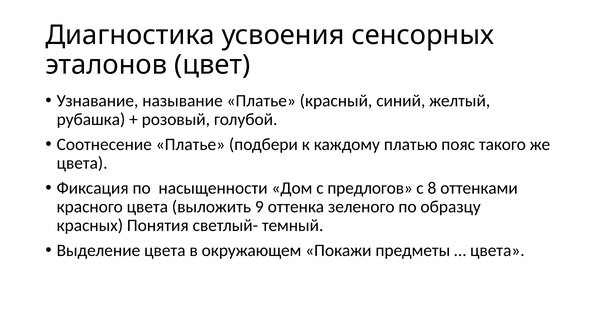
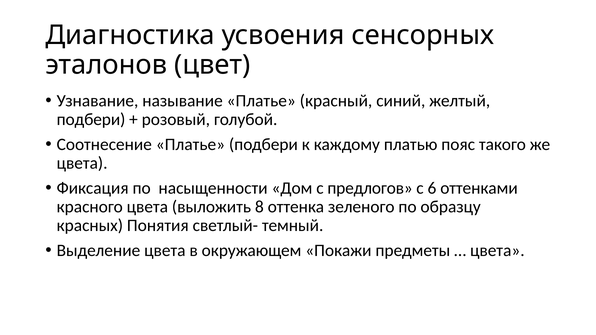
рубашка at (91, 119): рубашка -> подбери
8: 8 -> 6
9: 9 -> 8
